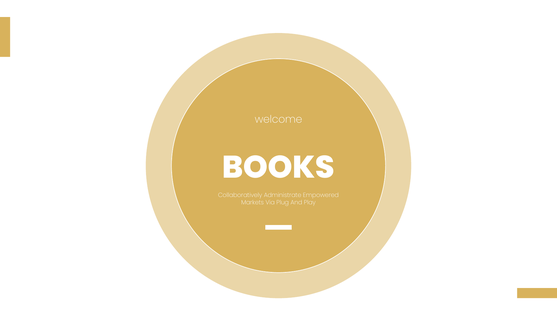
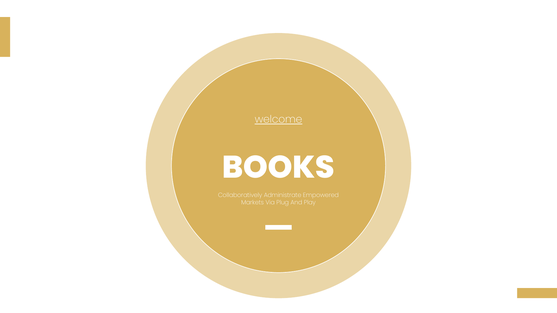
welcome underline: none -> present
